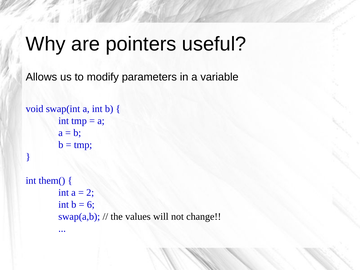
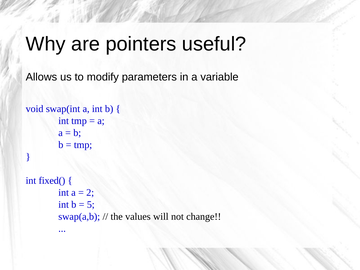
them(: them( -> fixed(
6: 6 -> 5
